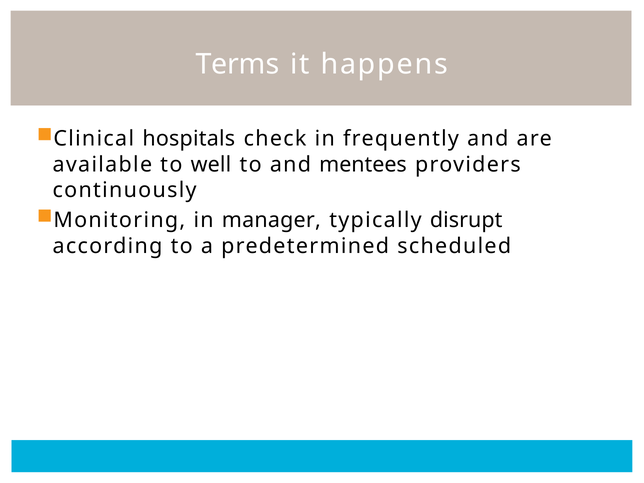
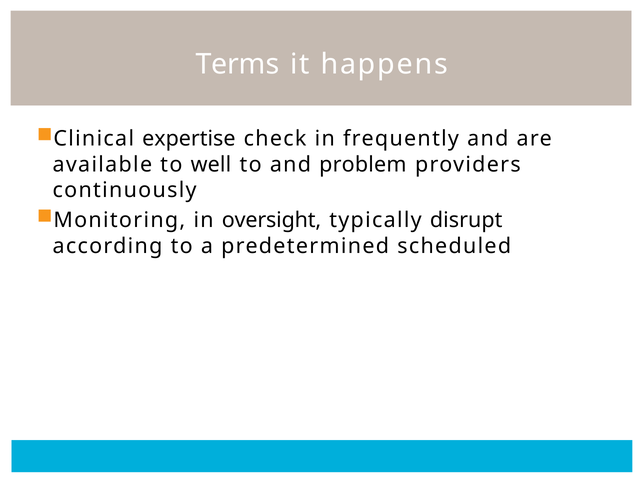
hospitals: hospitals -> expertise
mentees: mentees -> problem
manager: manager -> oversight
